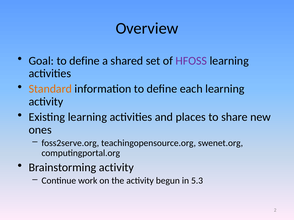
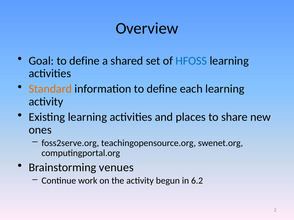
HFOSS colour: purple -> blue
Brainstorming activity: activity -> venues
5.3: 5.3 -> 6.2
